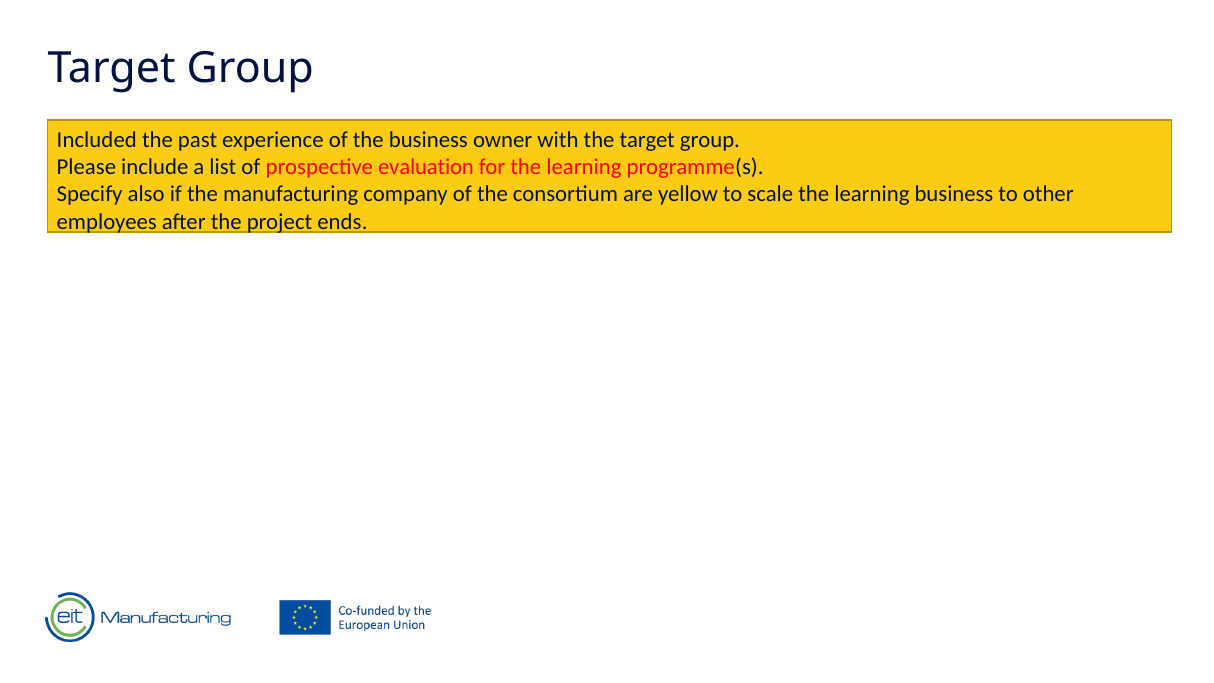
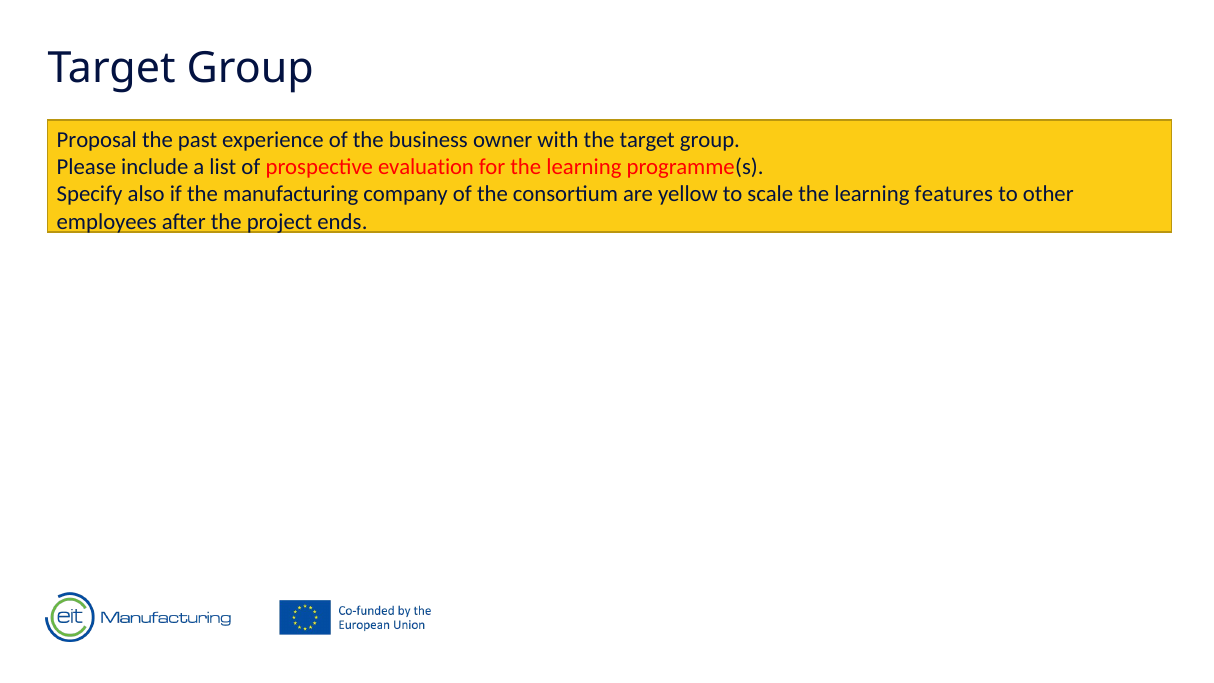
Included: Included -> Proposal
learning business: business -> features
